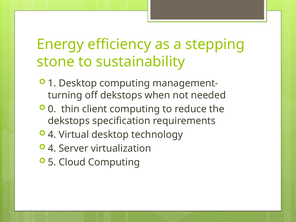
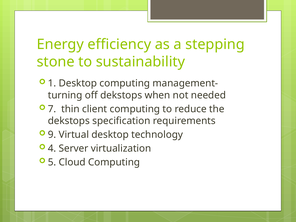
0: 0 -> 7
4 at (52, 135): 4 -> 9
